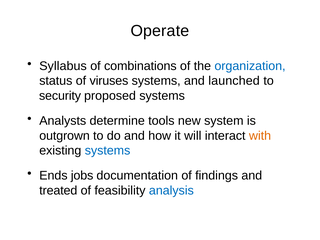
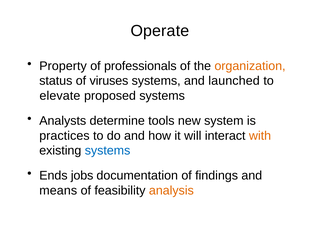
Syllabus: Syllabus -> Property
combinations: combinations -> professionals
organization colour: blue -> orange
security: security -> elevate
outgrown: outgrown -> practices
treated: treated -> means
analysis colour: blue -> orange
